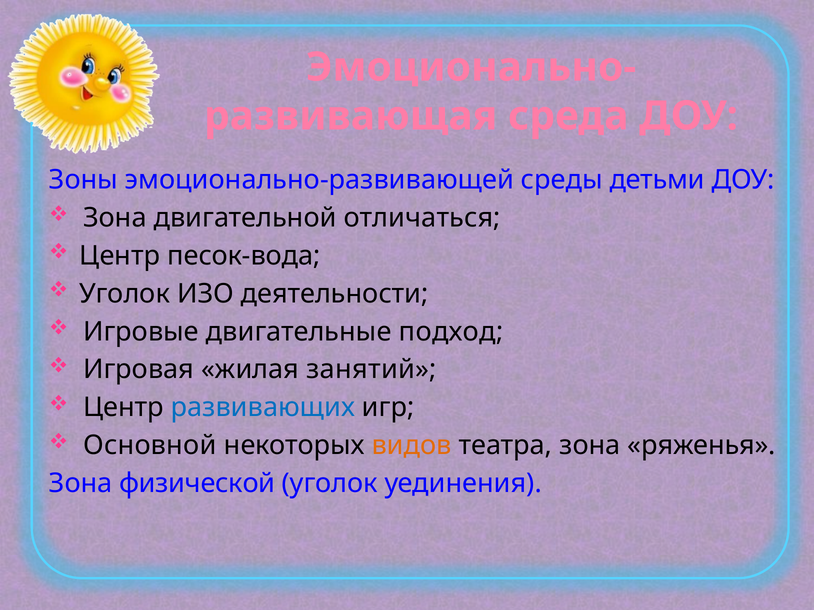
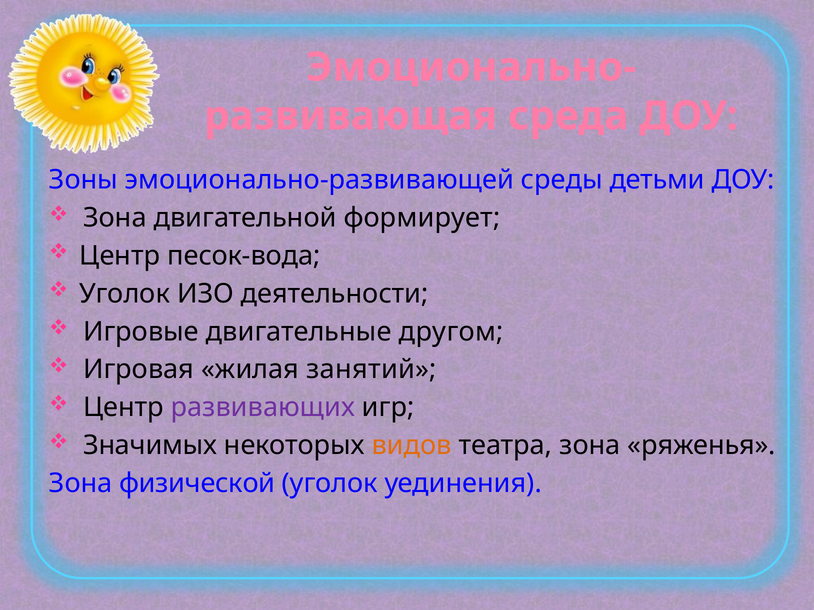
отличаться: отличаться -> формирует
подход: подход -> другом
развивающих colour: blue -> purple
Основной: Основной -> Значимых
